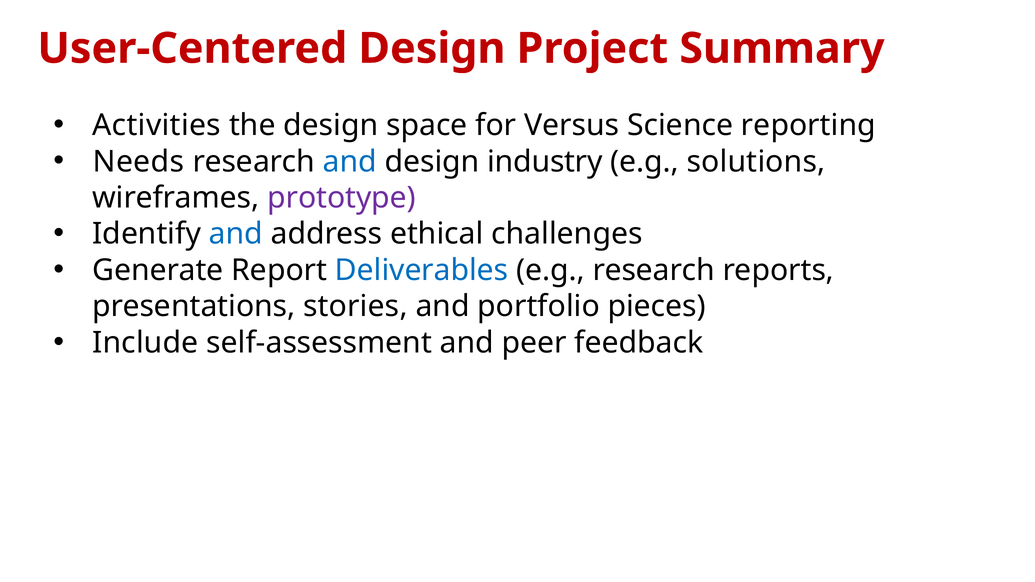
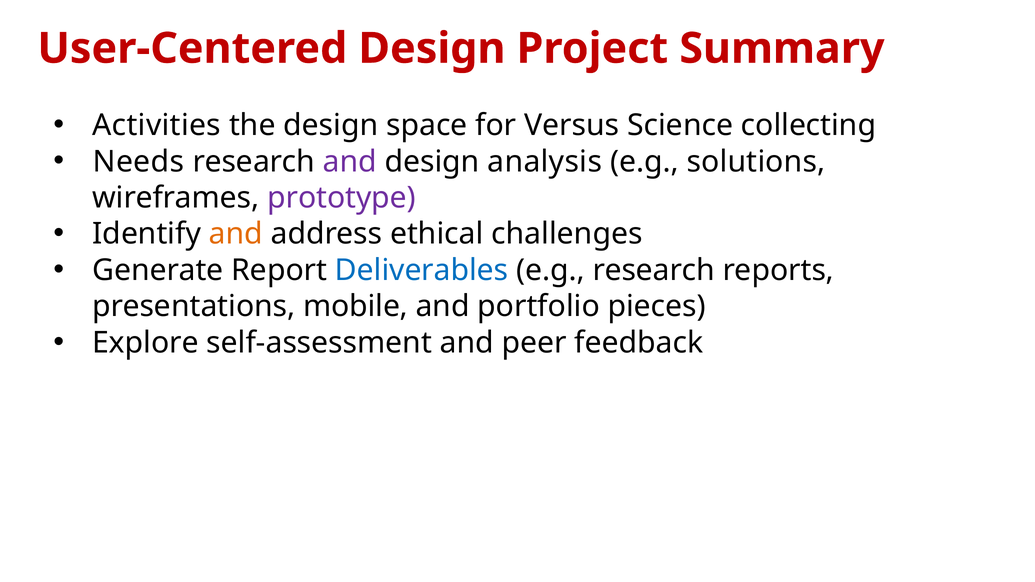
reporting: reporting -> collecting
and at (350, 162) colour: blue -> purple
industry: industry -> analysis
and at (236, 234) colour: blue -> orange
stories: stories -> mobile
Include: Include -> Explore
